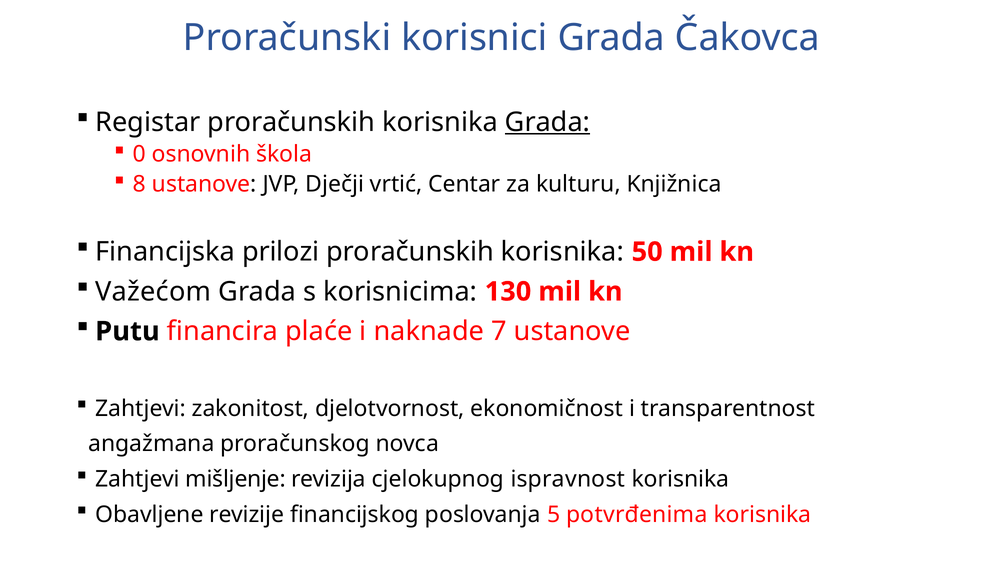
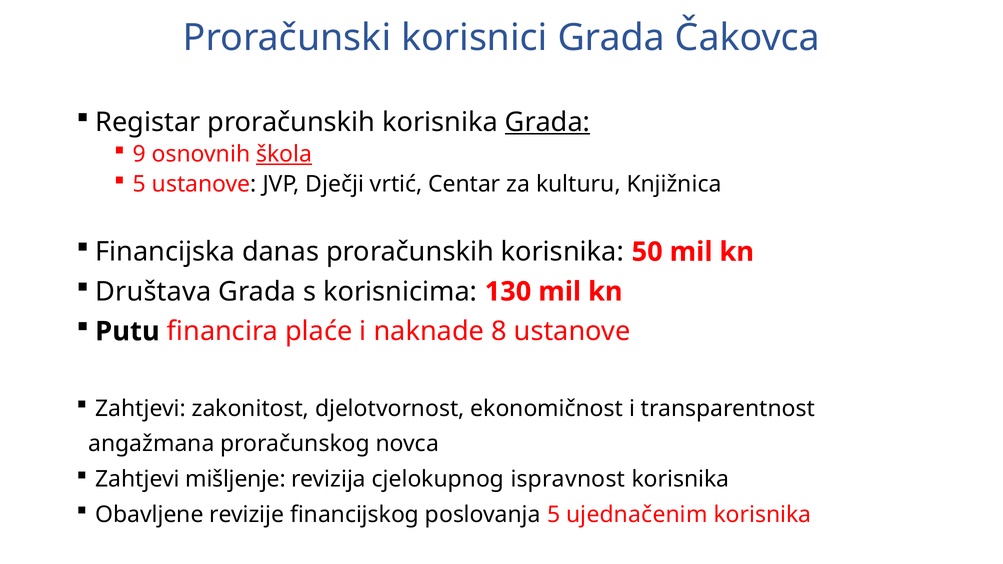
0: 0 -> 9
škola underline: none -> present
8 at (139, 184): 8 -> 5
prilozi: prilozi -> danas
Važećom: Važećom -> Društava
7: 7 -> 8
potvrđenima: potvrđenima -> ujednačenim
